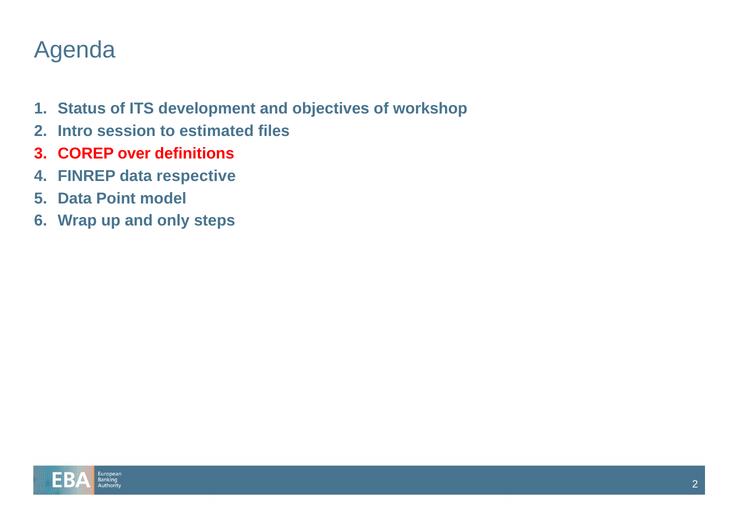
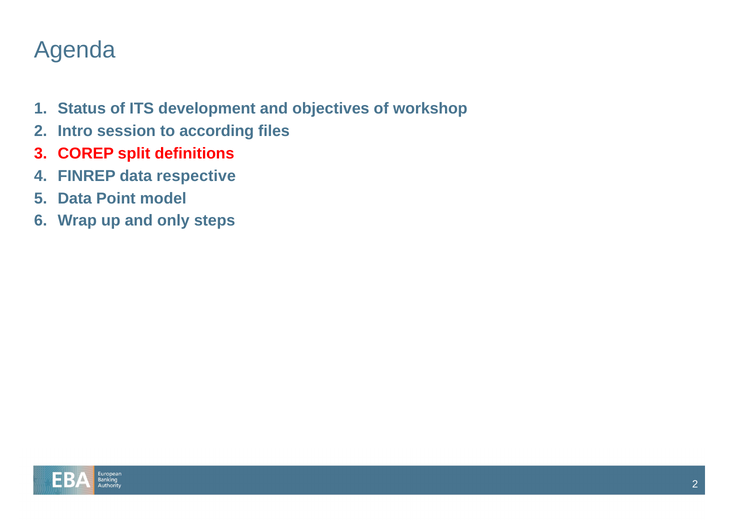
estimated: estimated -> according
over: over -> split
